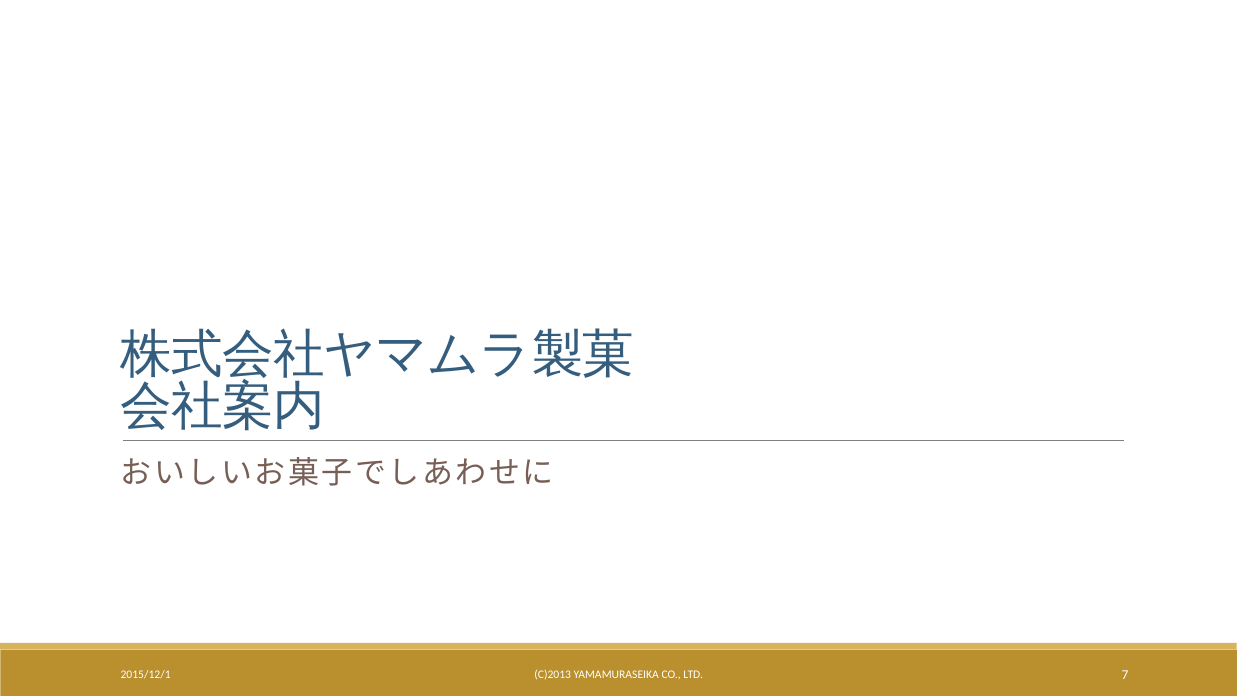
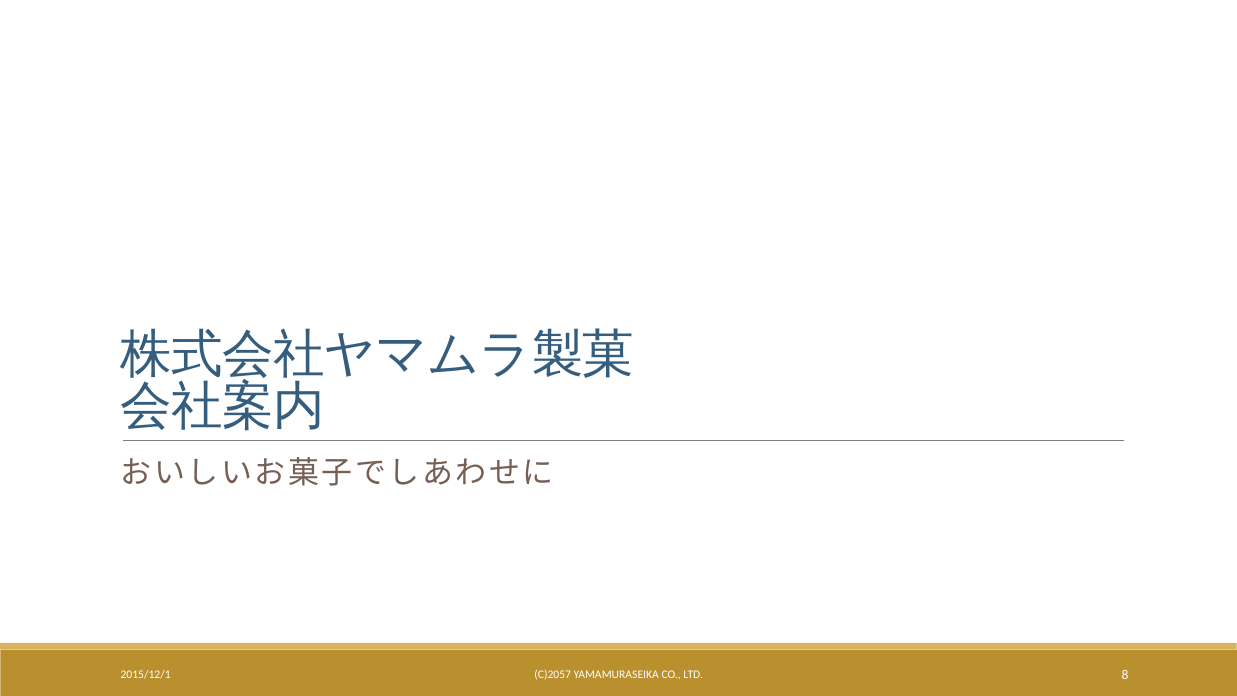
C)2013: C)2013 -> C)2057
7: 7 -> 8
